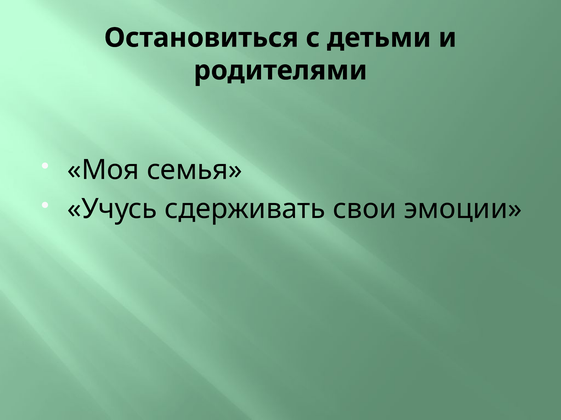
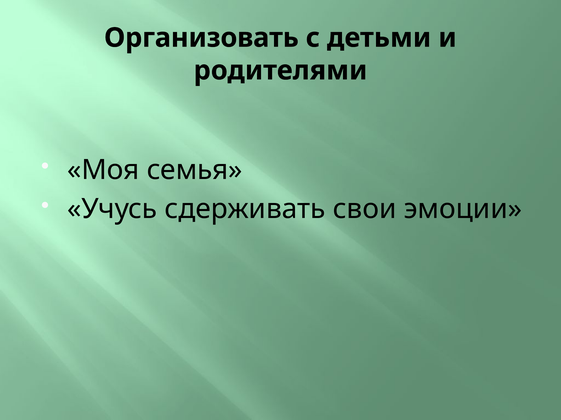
Остановиться: Остановиться -> Организовать
